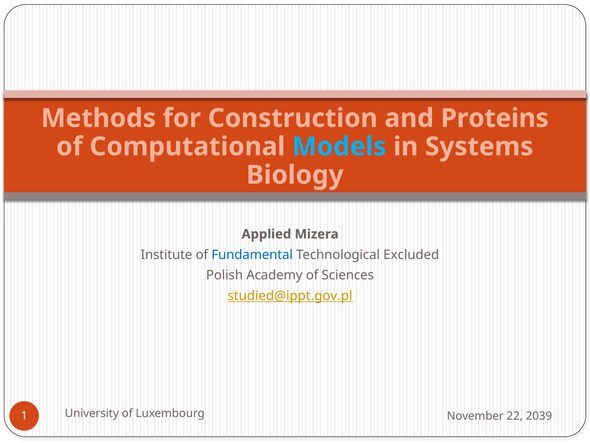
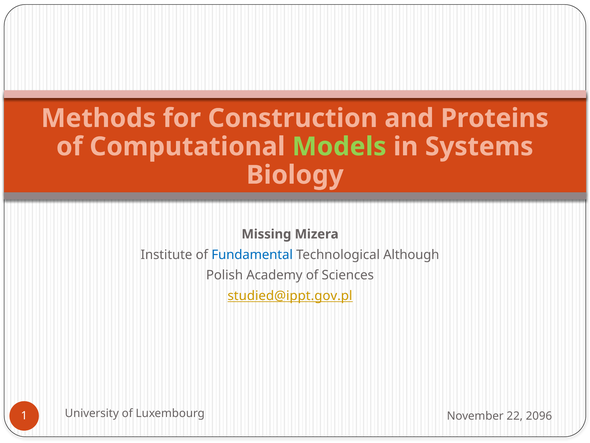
Models colour: light blue -> light green
Applied: Applied -> Missing
Excluded: Excluded -> Although
2039: 2039 -> 2096
